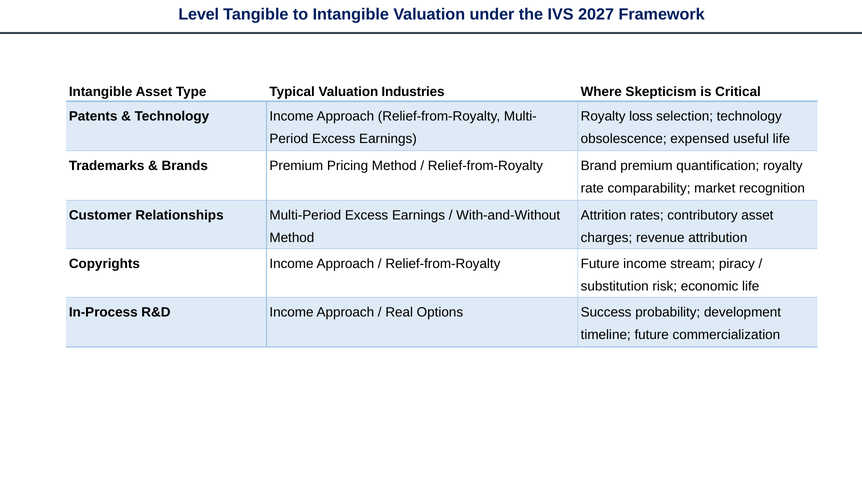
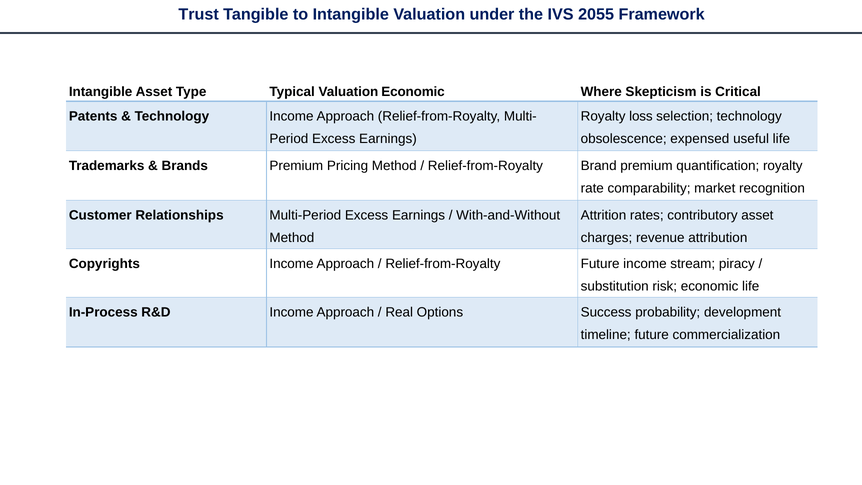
Level: Level -> Trust
2027: 2027 -> 2055
Valuation Industries: Industries -> Economic
